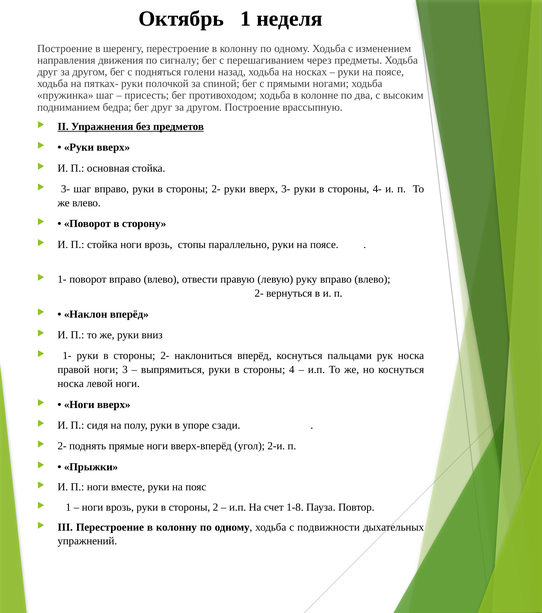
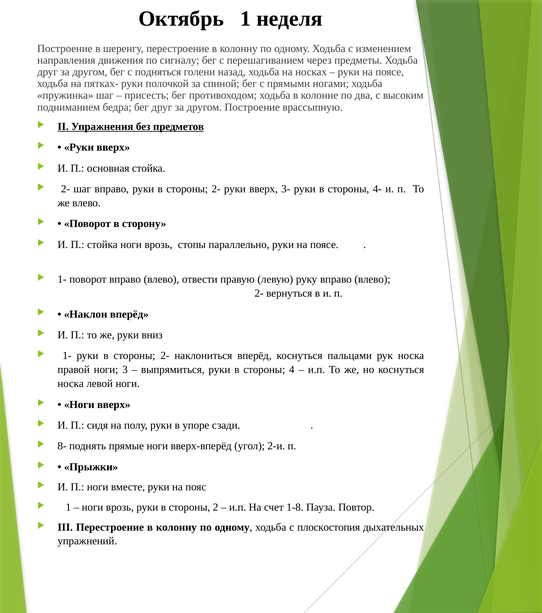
3- at (65, 189): 3- -> 2-
2- at (62, 446): 2- -> 8-
подвижности: подвижности -> плоскостопия
